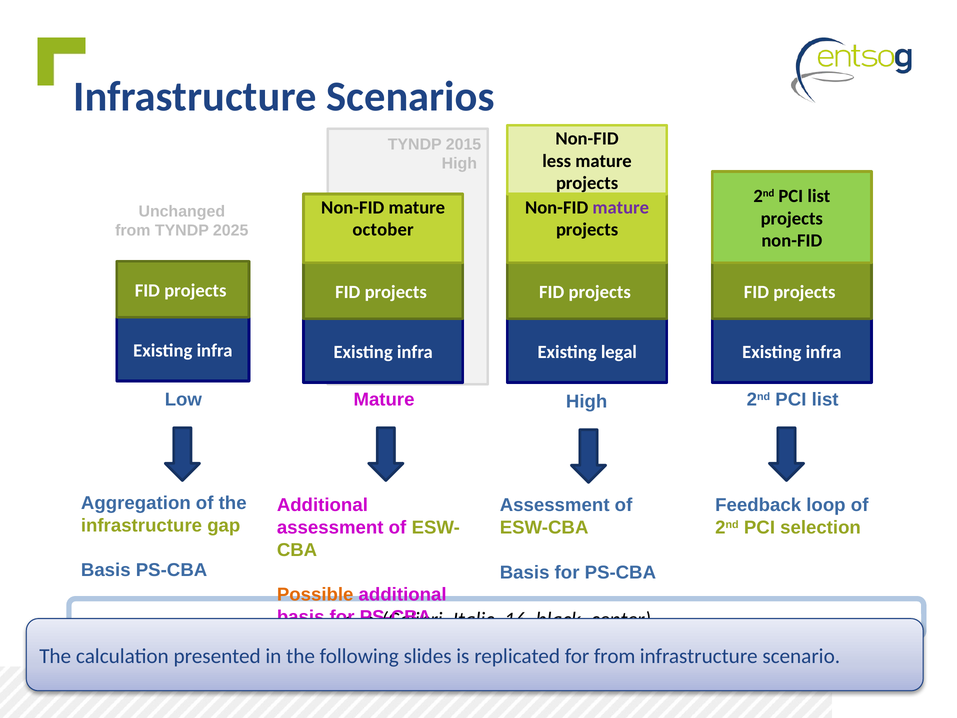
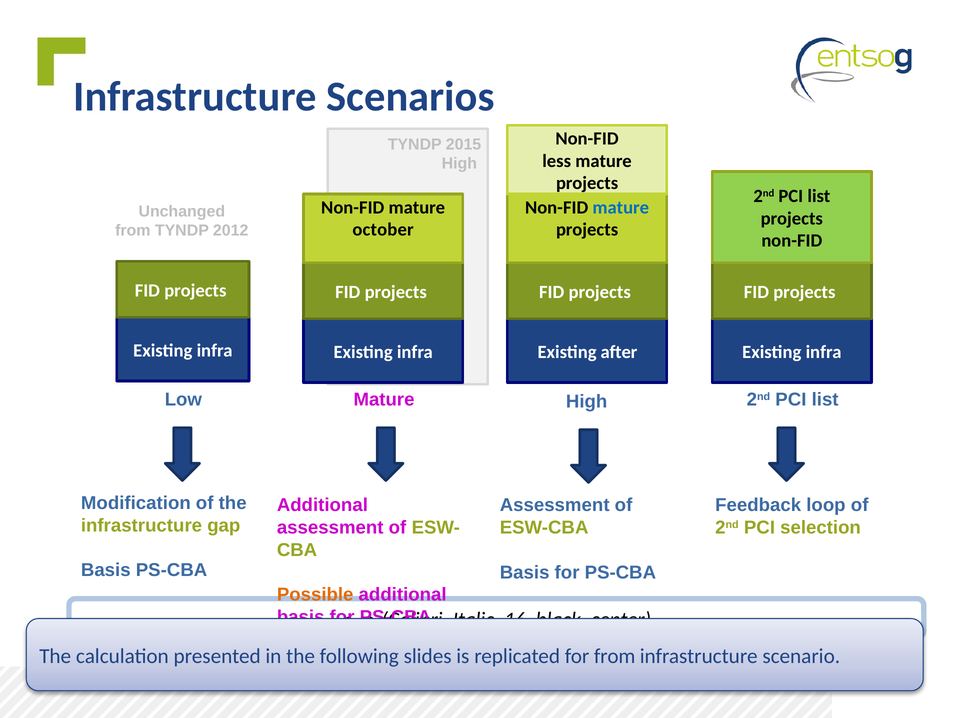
mature at (621, 207) colour: purple -> blue
2025: 2025 -> 2012
legal: legal -> after
Aggregation: Aggregation -> Modification
